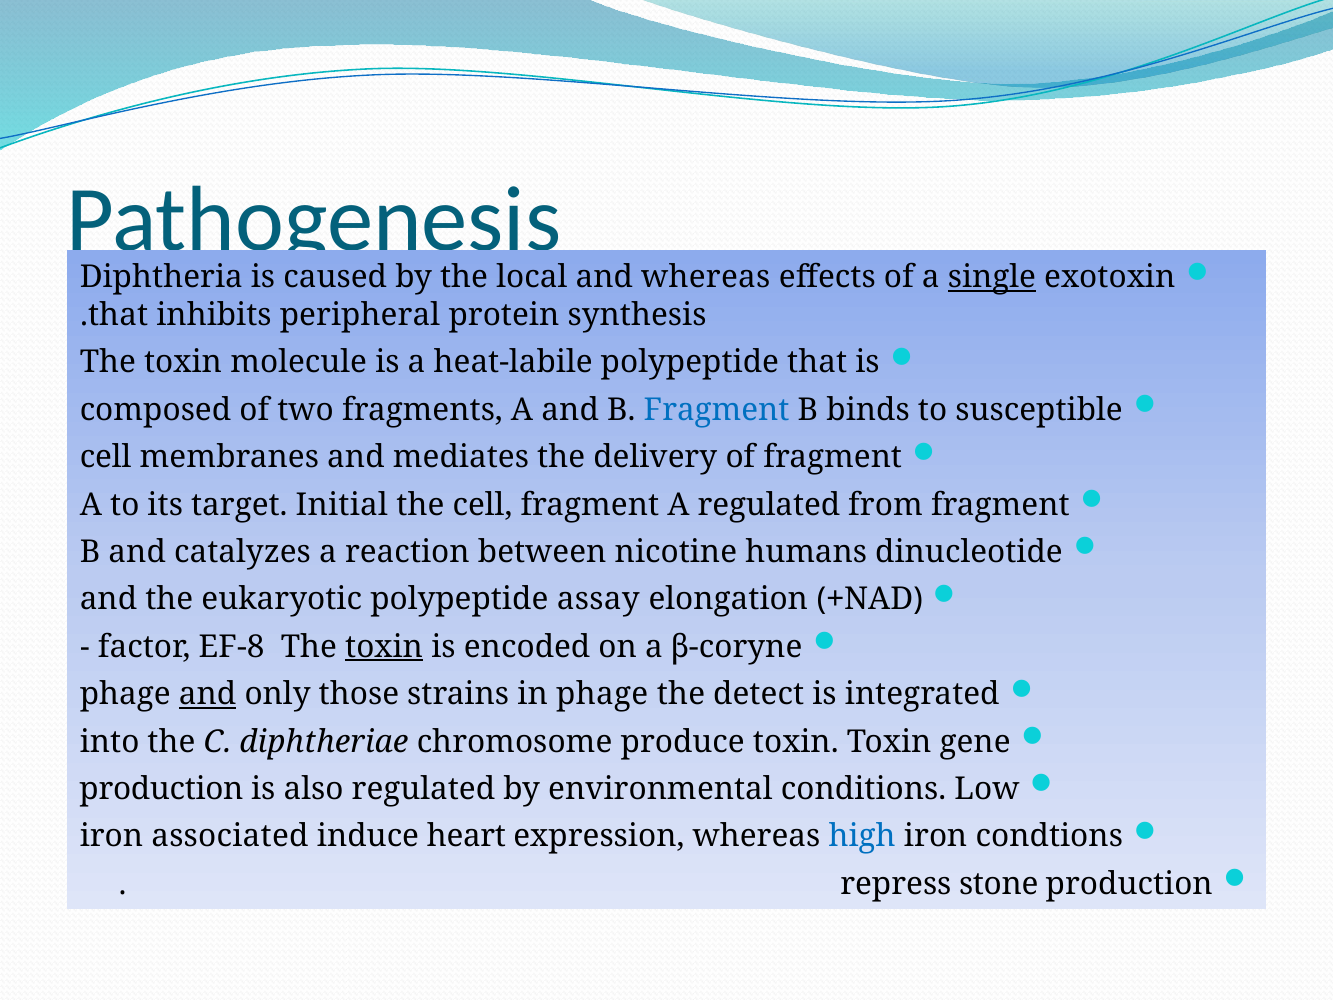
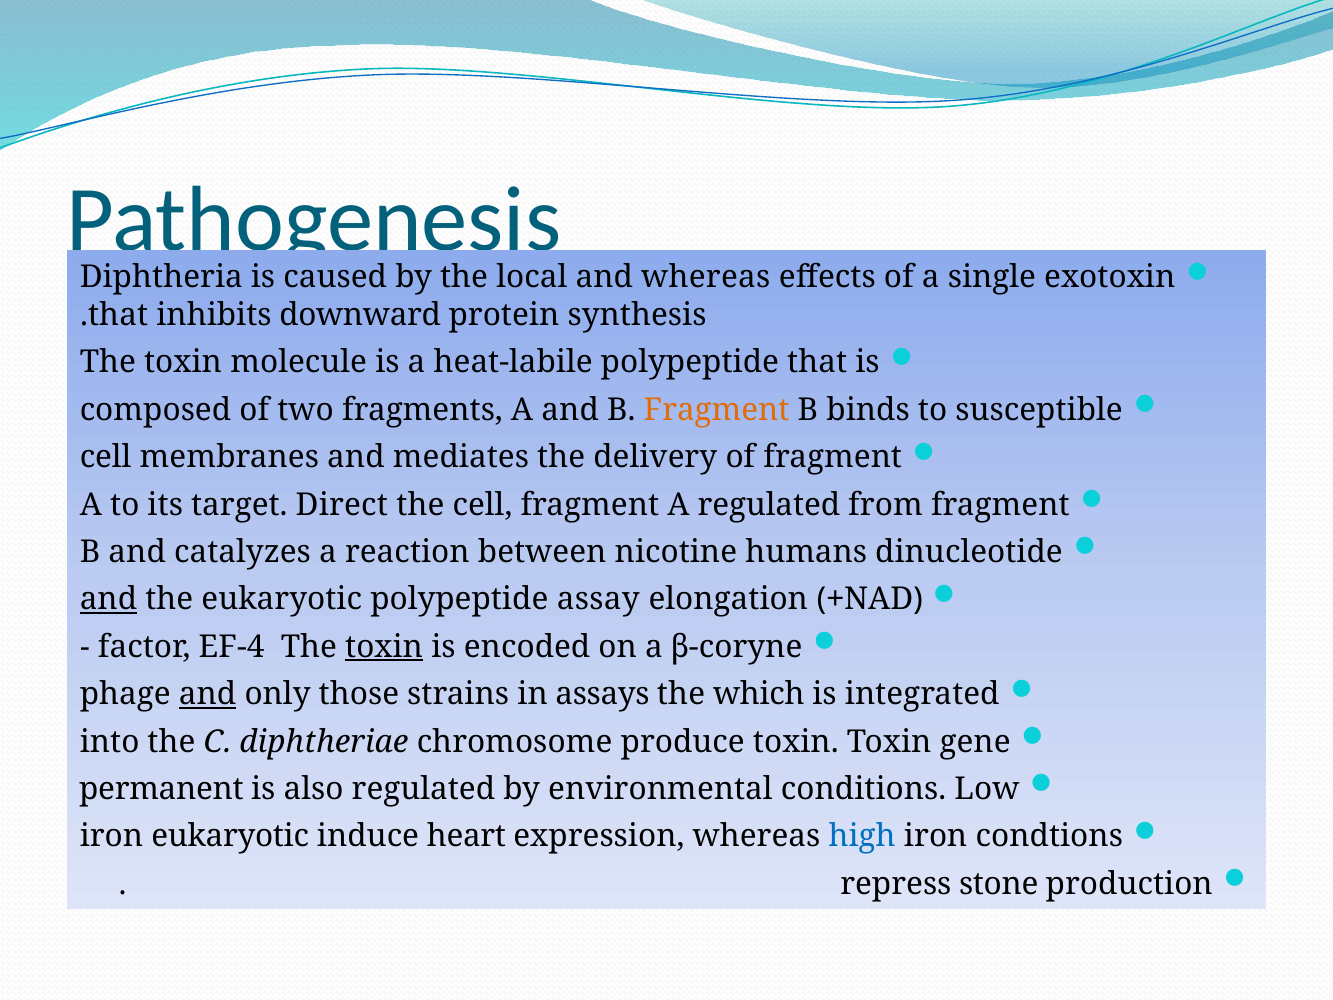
single underline: present -> none
peripheral: peripheral -> downward
Fragment at (717, 410) colour: blue -> orange
Initial: Initial -> Direct
and at (108, 599) underline: none -> present
EF-8: EF-8 -> EF-4
in phage: phage -> assays
detect: detect -> which
production at (161, 789): production -> permanent
iron associated: associated -> eukaryotic
